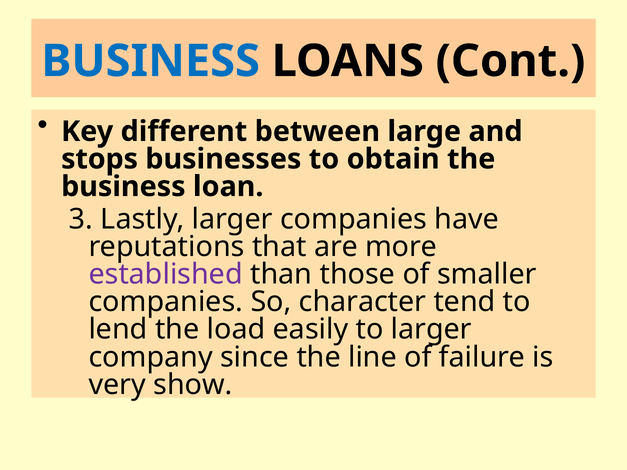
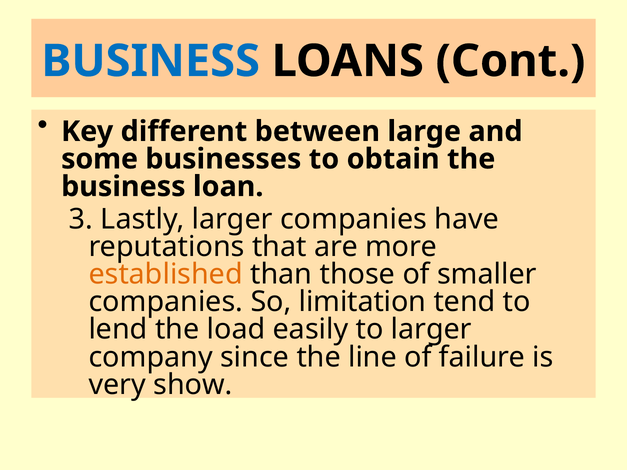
stops: stops -> some
established colour: purple -> orange
character: character -> limitation
